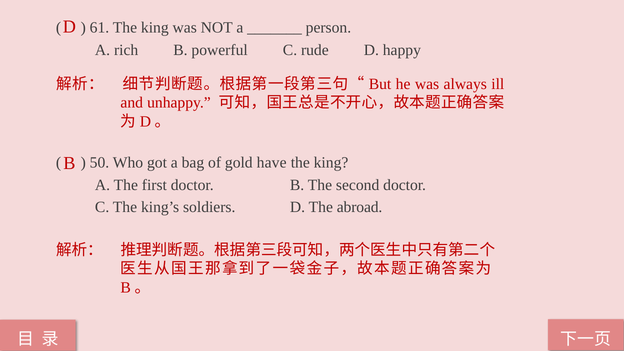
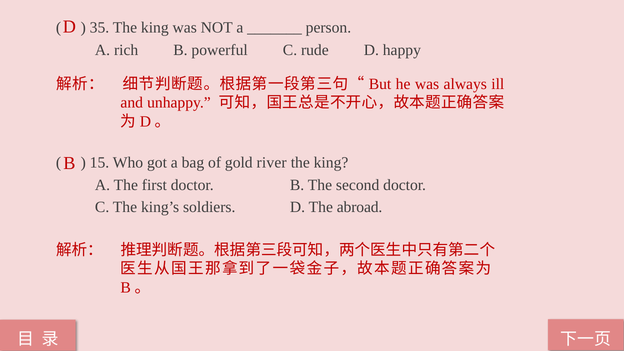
61: 61 -> 35
50: 50 -> 15
have: have -> river
